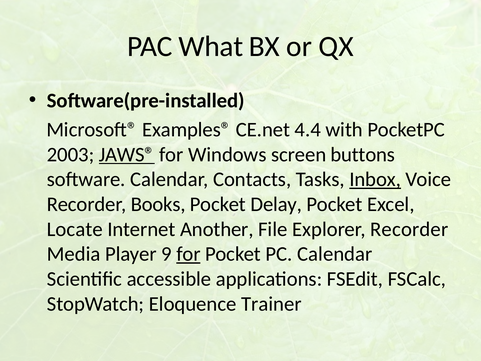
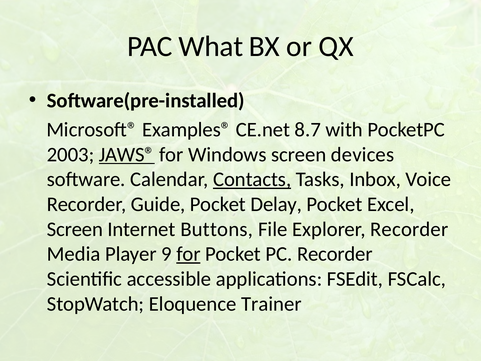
4.4: 4.4 -> 8.7
buttons: buttons -> devices
Contacts underline: none -> present
Inbox underline: present -> none
Books: Books -> Guide
Locate at (75, 229): Locate -> Screen
Another: Another -> Buttons
PC Calendar: Calendar -> Recorder
